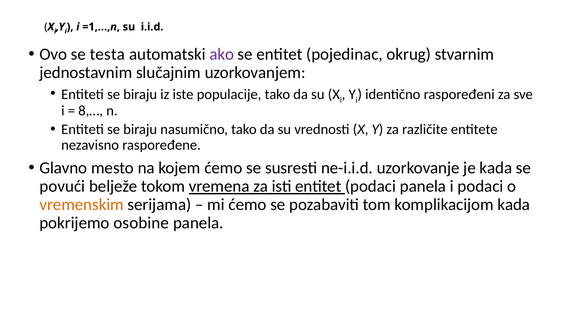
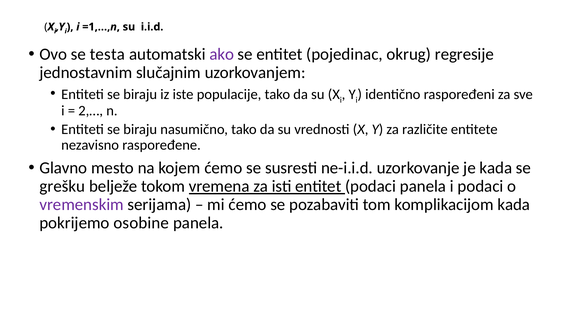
stvarnim: stvarnim -> regresije
8,…: 8,… -> 2,…
povući: povući -> grešku
vremenskim colour: orange -> purple
